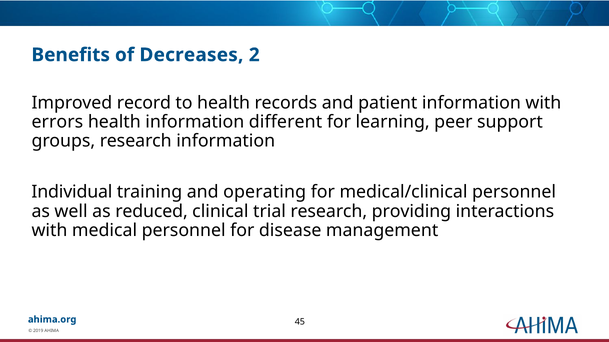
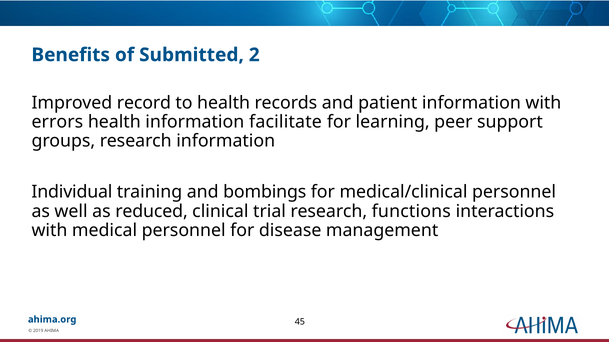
Decreases: Decreases -> Submitted
different: different -> facilitate
operating: operating -> bombings
providing: providing -> functions
